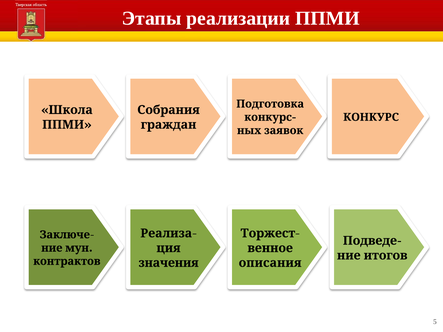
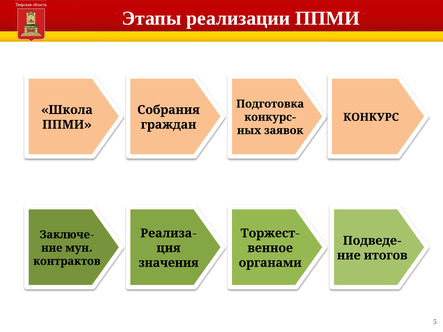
описания: описания -> органами
